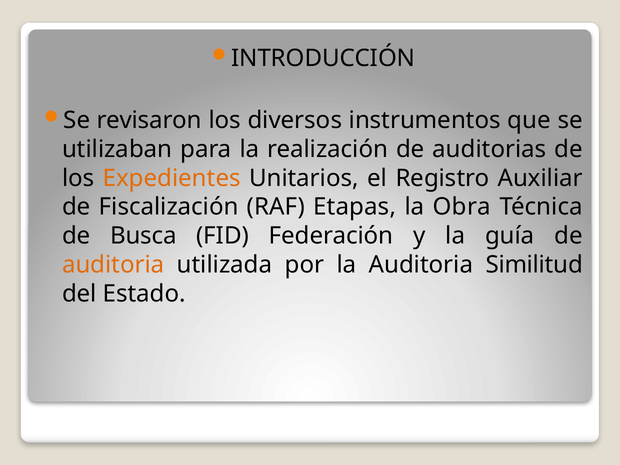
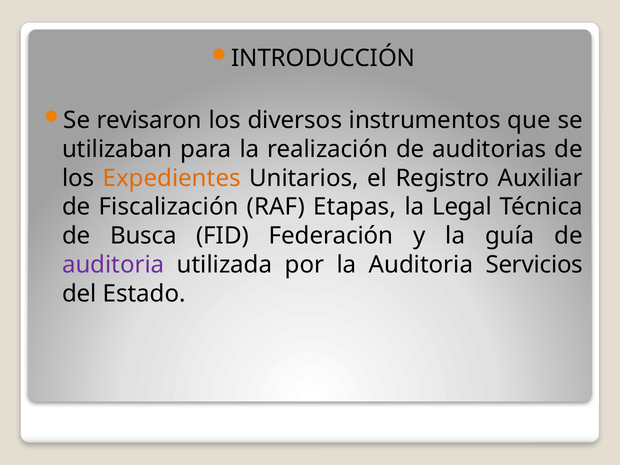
Obra: Obra -> Legal
auditoria at (113, 265) colour: orange -> purple
Similitud: Similitud -> Servicios
